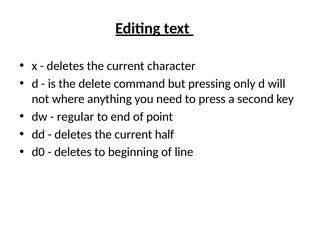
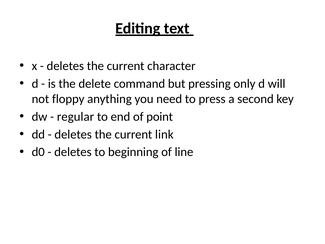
where: where -> floppy
half: half -> link
